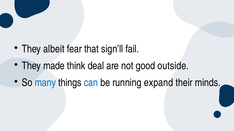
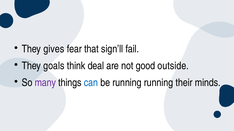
albeit: albeit -> gives
made: made -> goals
many colour: blue -> purple
running expand: expand -> running
